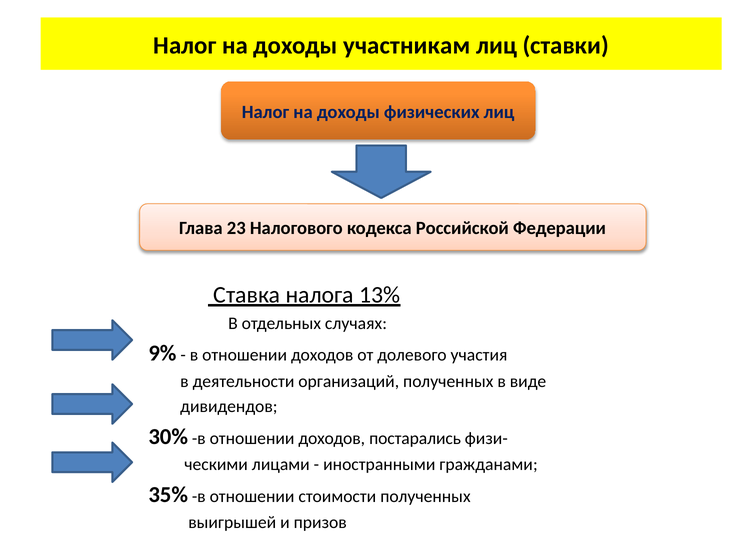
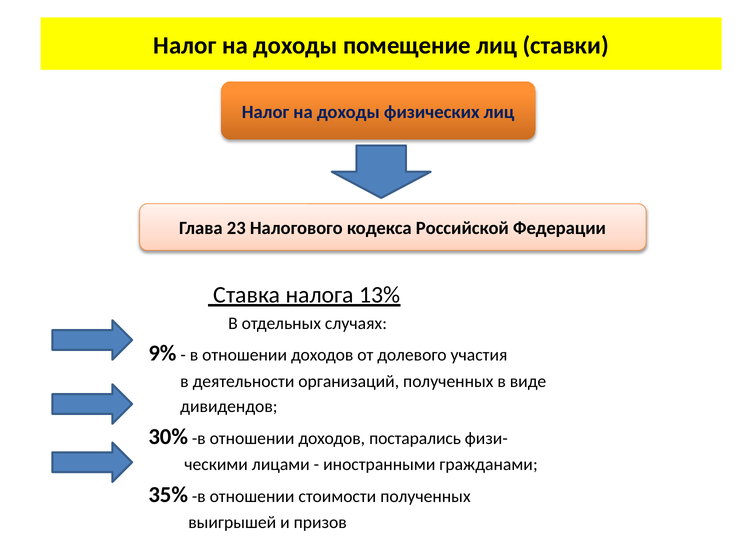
участникам: участникам -> помещение
